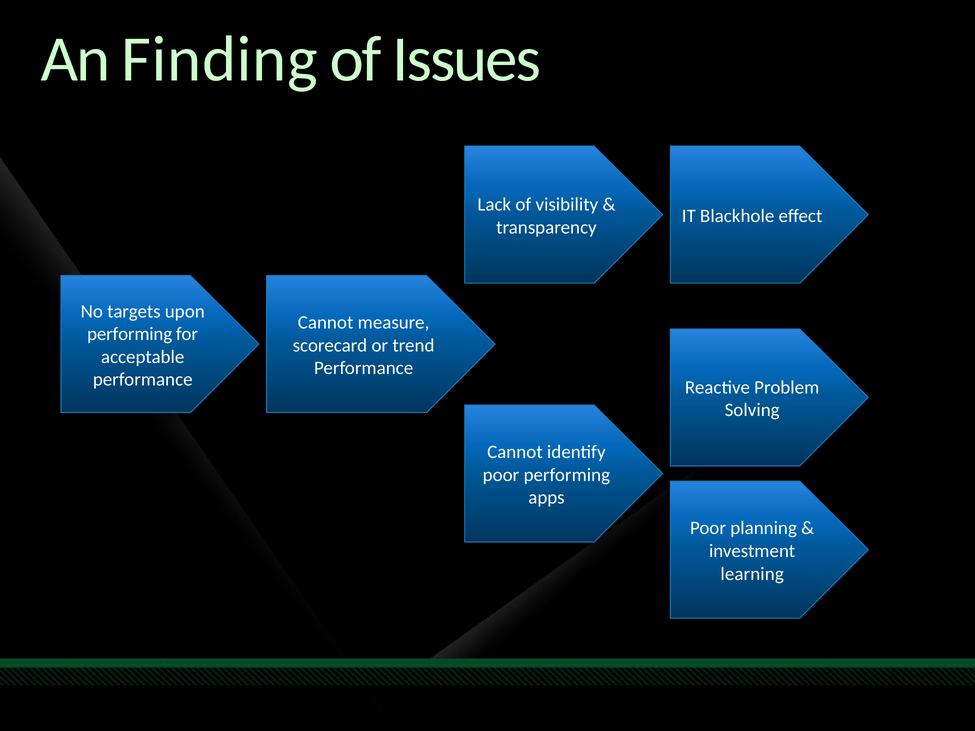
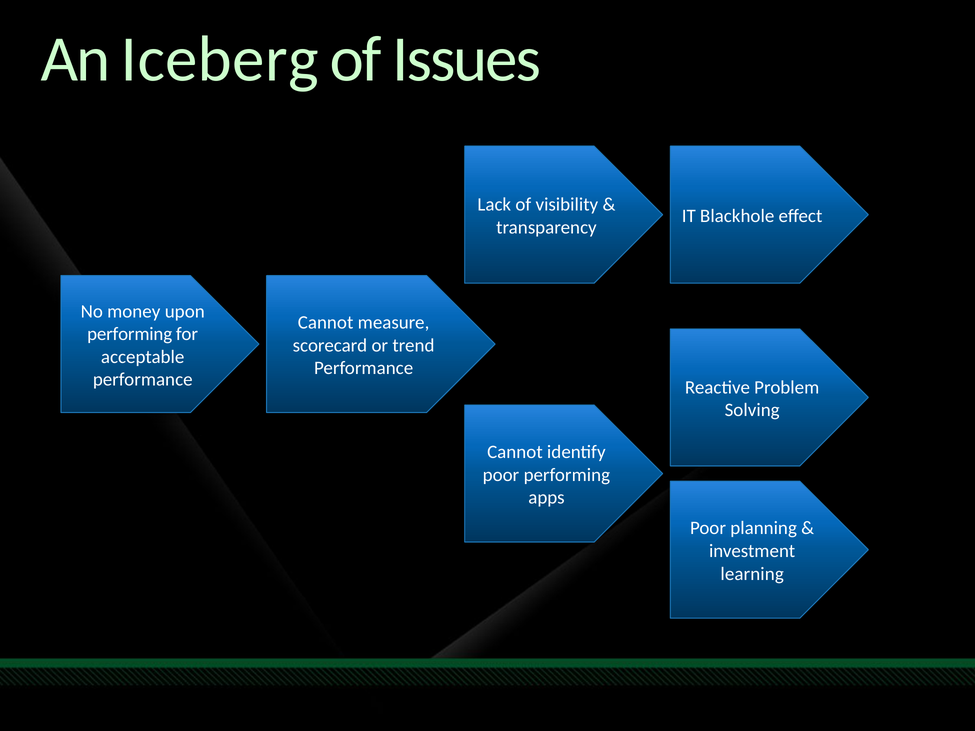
Finding: Finding -> Iceberg
targets: targets -> money
